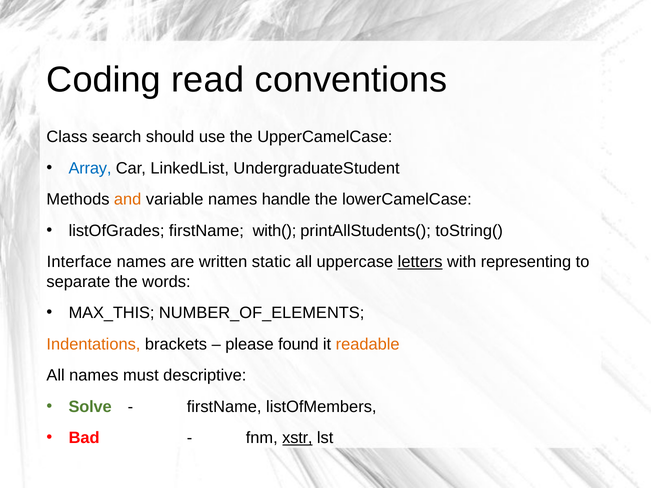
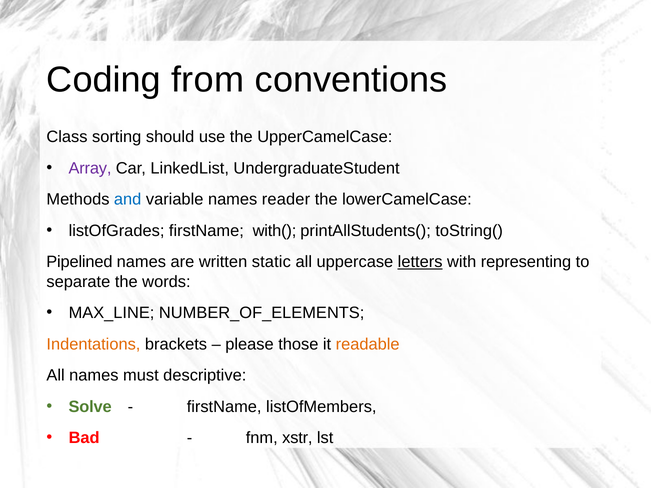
read: read -> from
search: search -> sorting
Array colour: blue -> purple
and colour: orange -> blue
handle: handle -> reader
Interface: Interface -> Pipelined
MAX_THIS: MAX_THIS -> MAX_LINE
found: found -> those
xstr underline: present -> none
